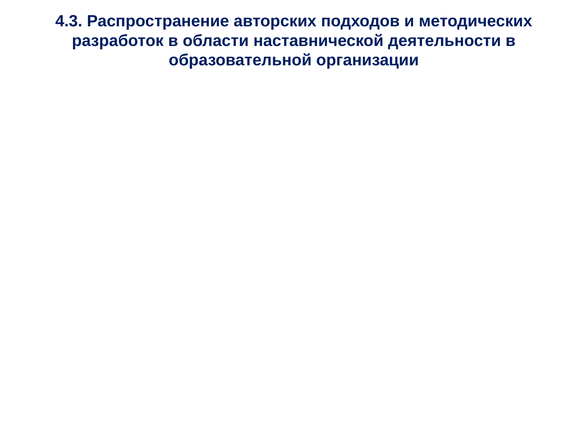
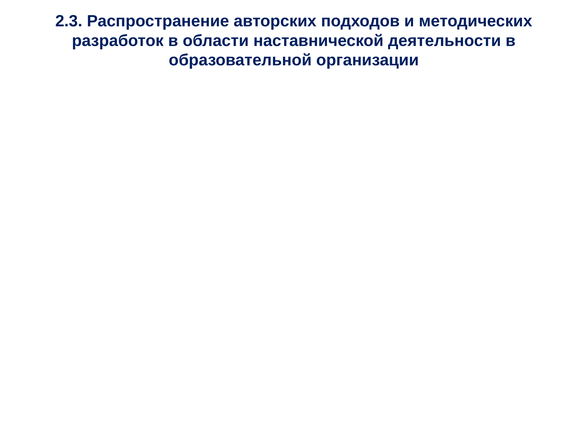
4.3: 4.3 -> 2.3
